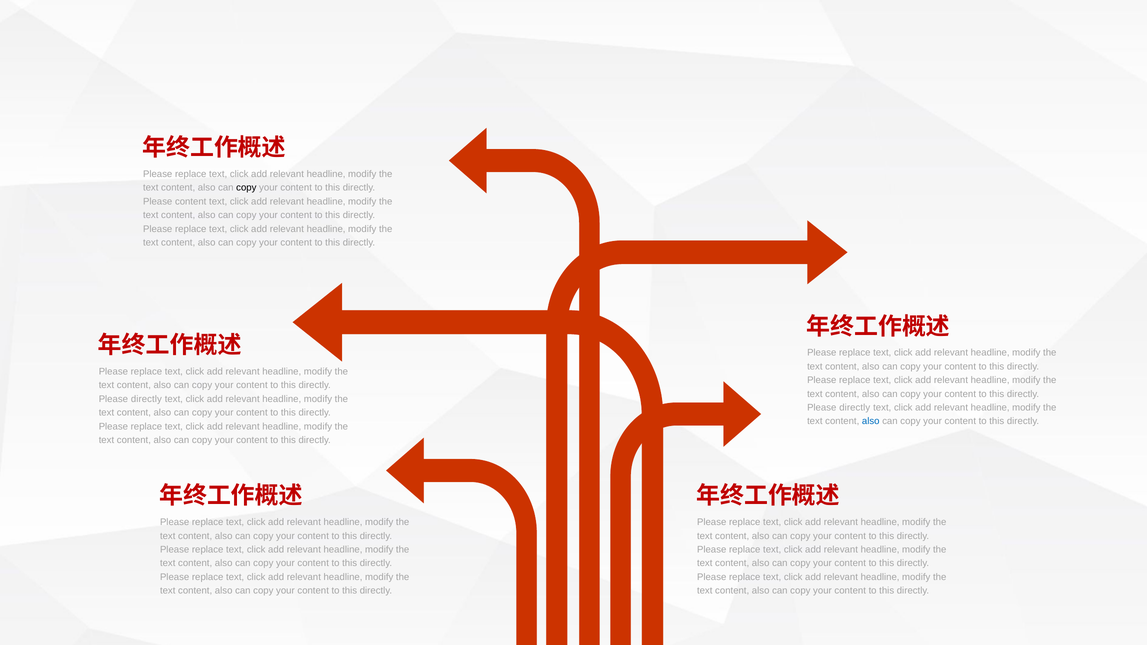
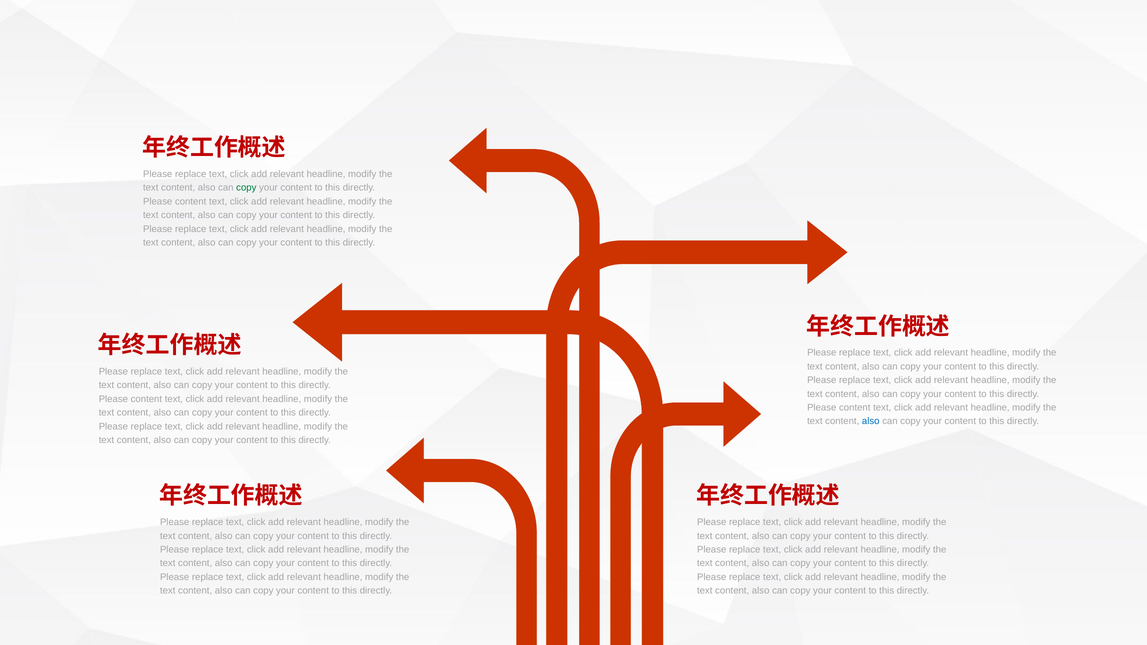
copy at (246, 188) colour: black -> green
directly at (146, 399): directly -> content
directly at (855, 408): directly -> content
